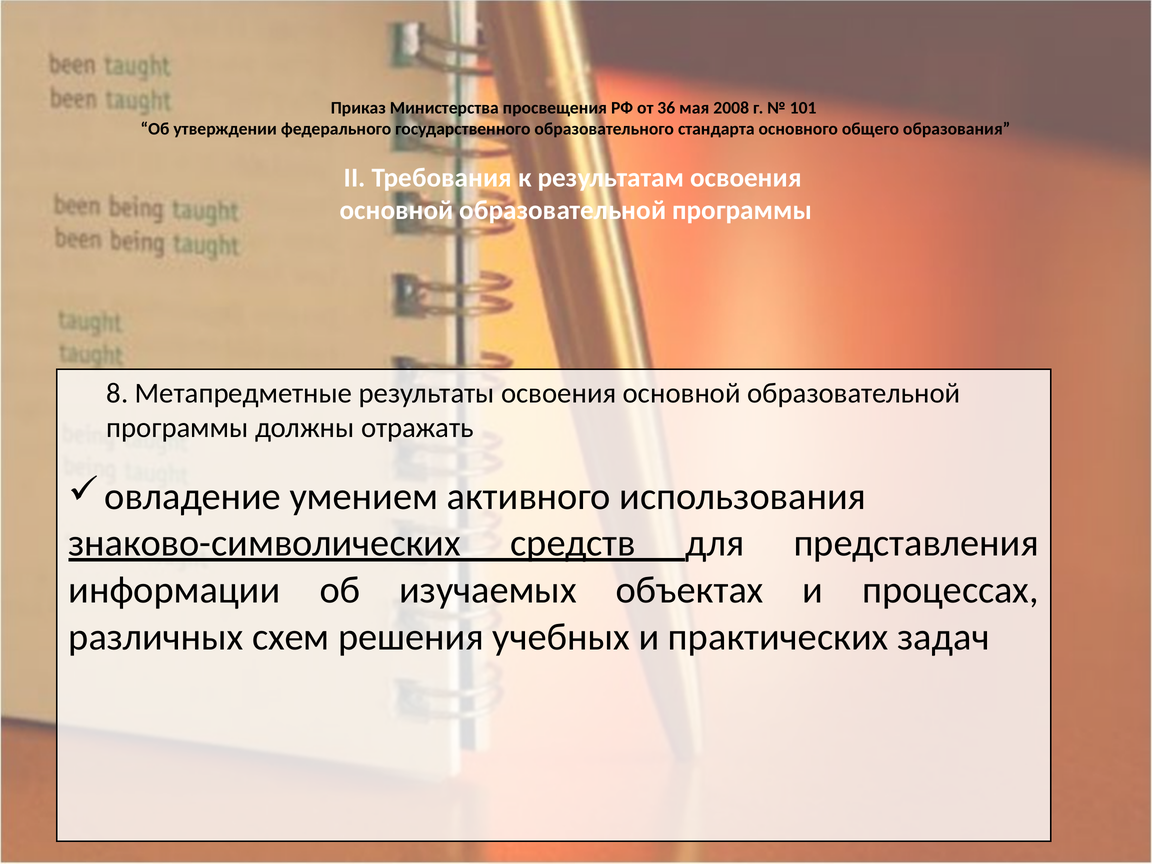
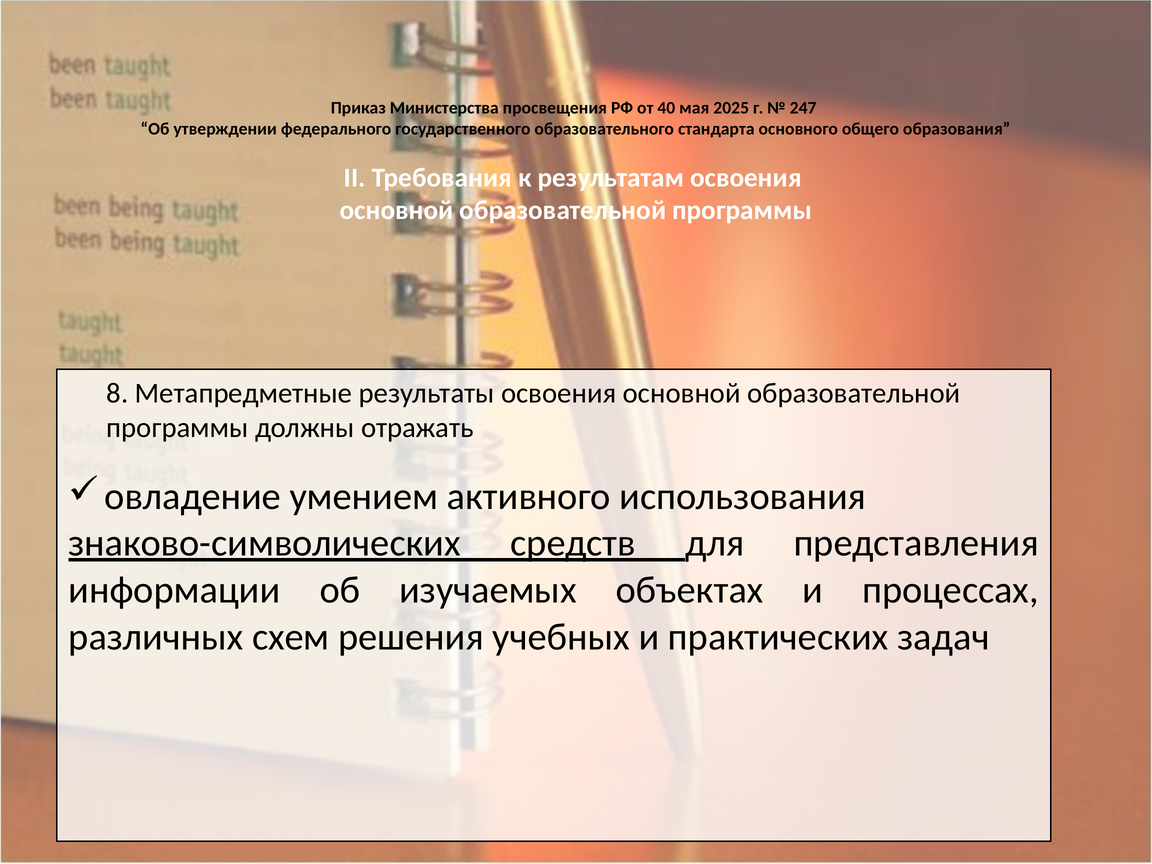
36: 36 -> 40
2008: 2008 -> 2025
101: 101 -> 247
